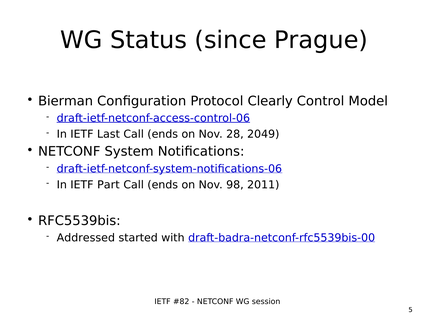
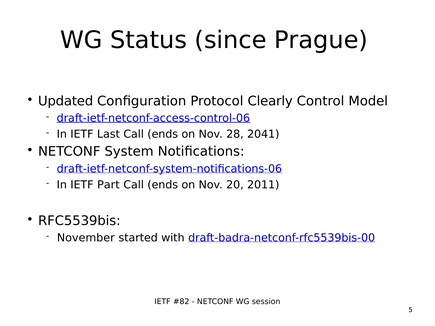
Bierman: Bierman -> Updated
2049: 2049 -> 2041
98: 98 -> 20
Addressed: Addressed -> November
